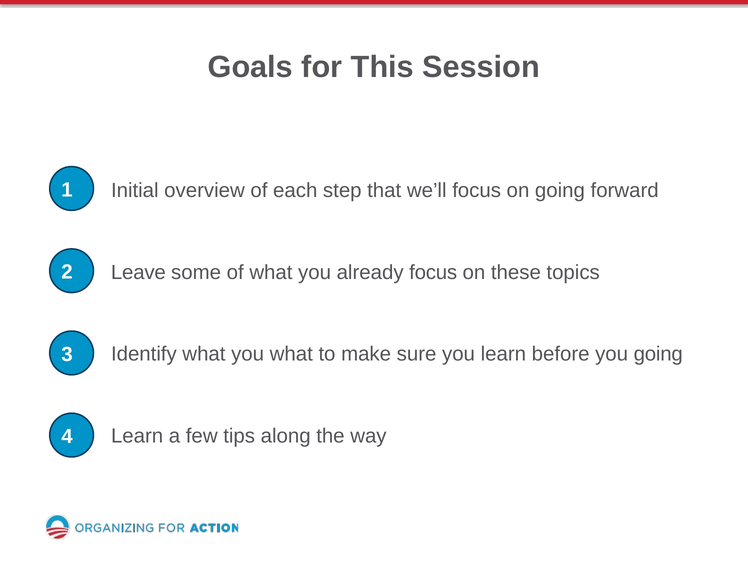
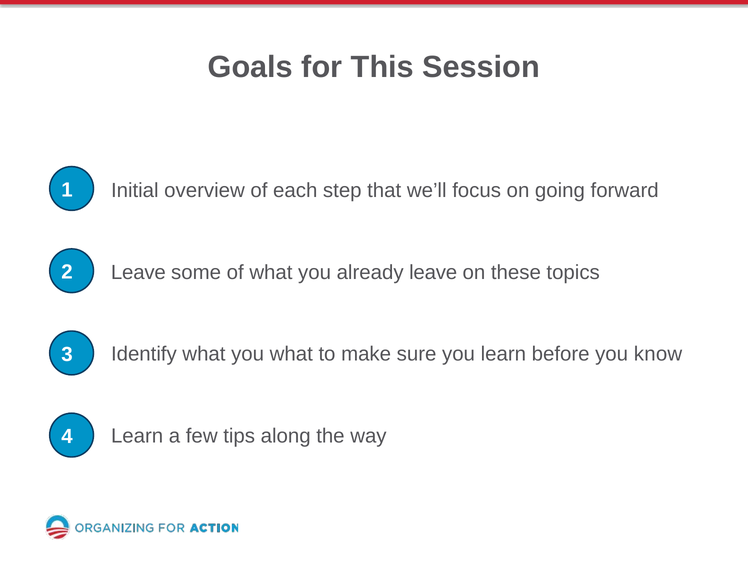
already focus: focus -> leave
you going: going -> know
